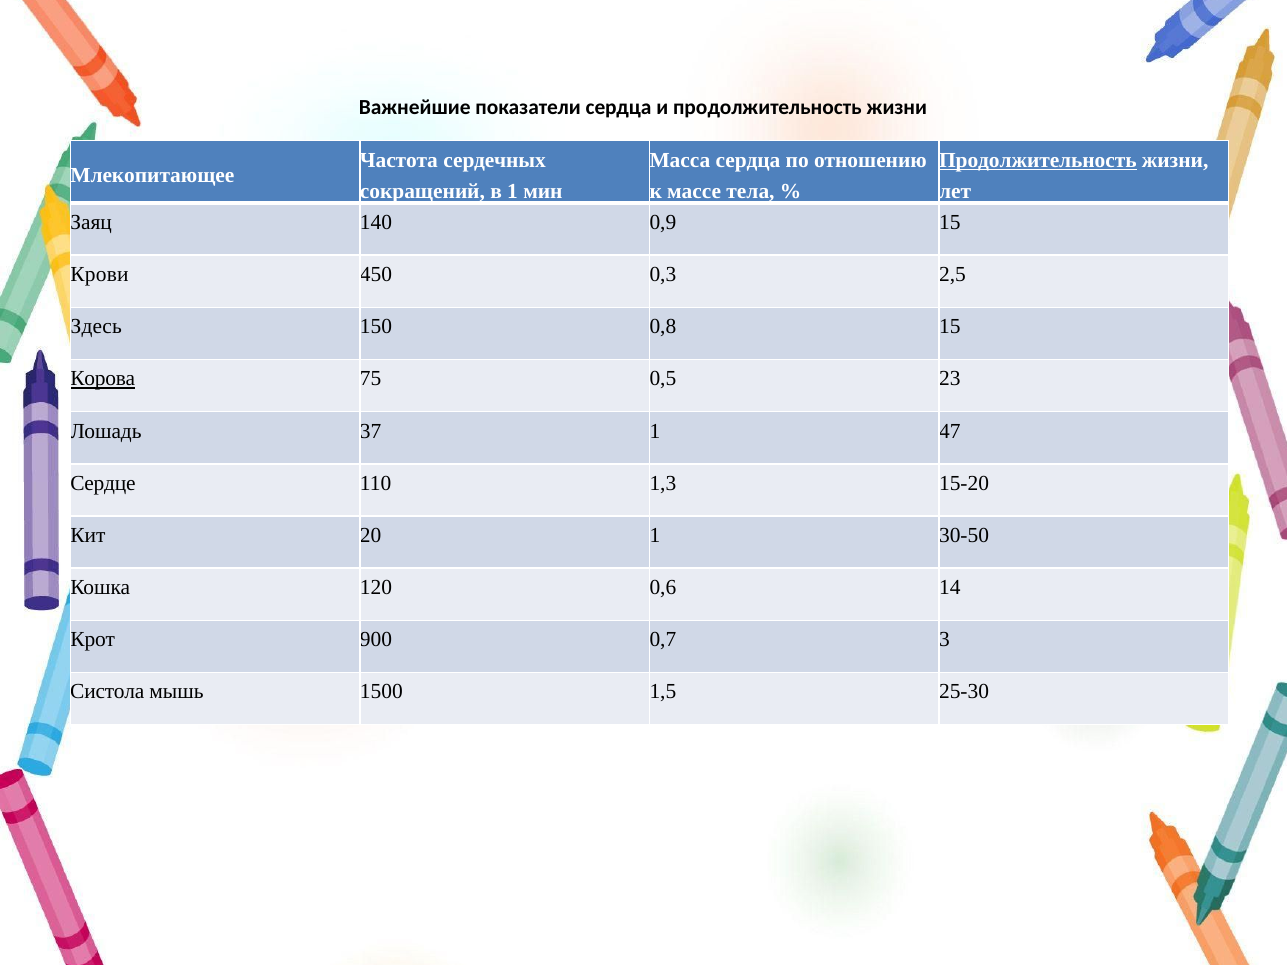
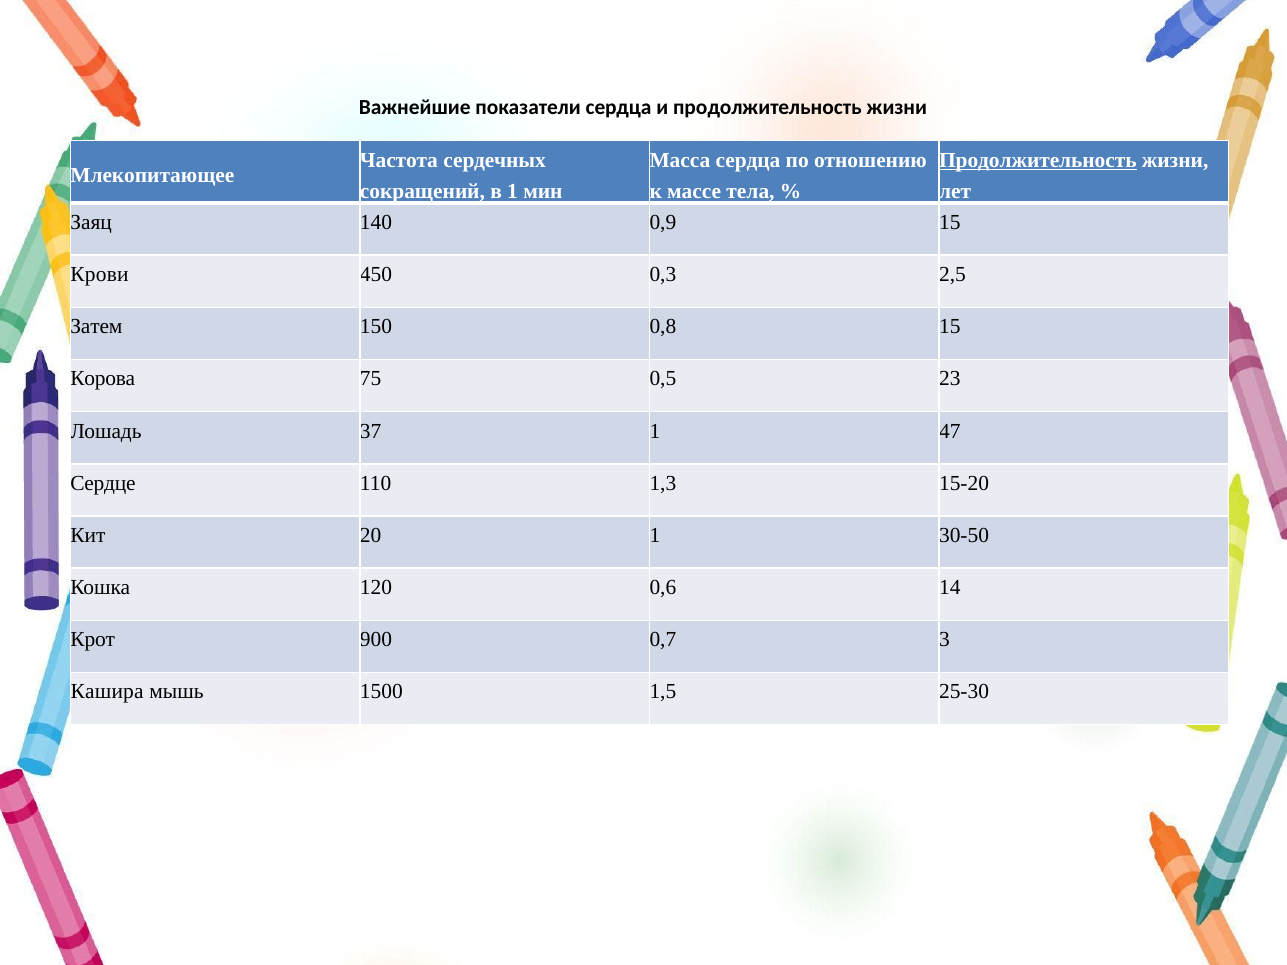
Здесь: Здесь -> Затем
Корова underline: present -> none
Систола: Систола -> Кашира
